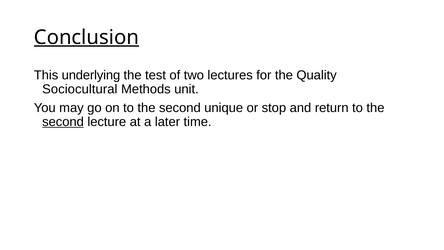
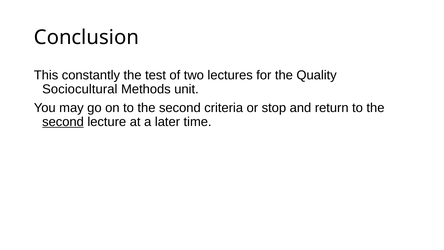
Conclusion underline: present -> none
underlying: underlying -> constantly
unique: unique -> criteria
